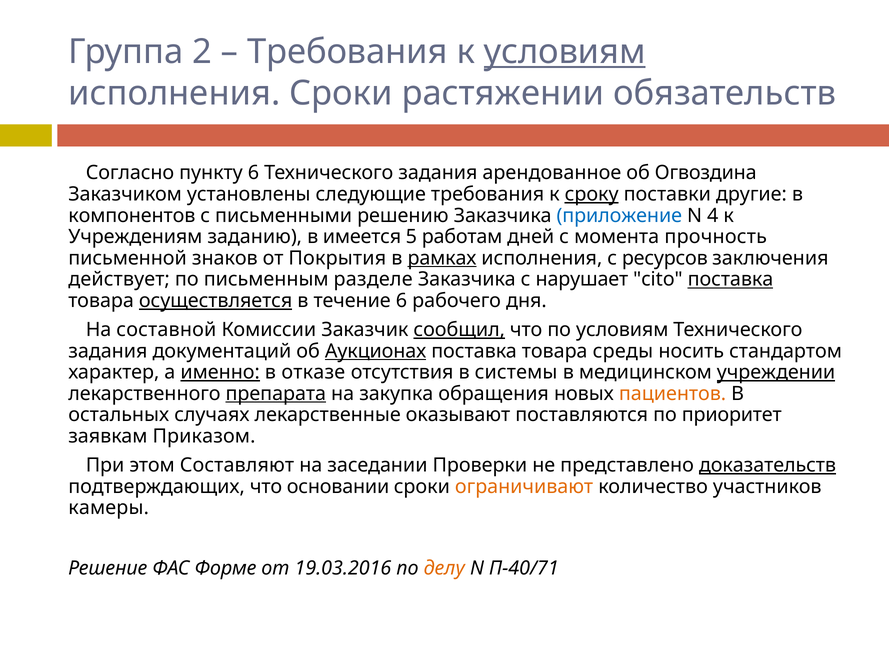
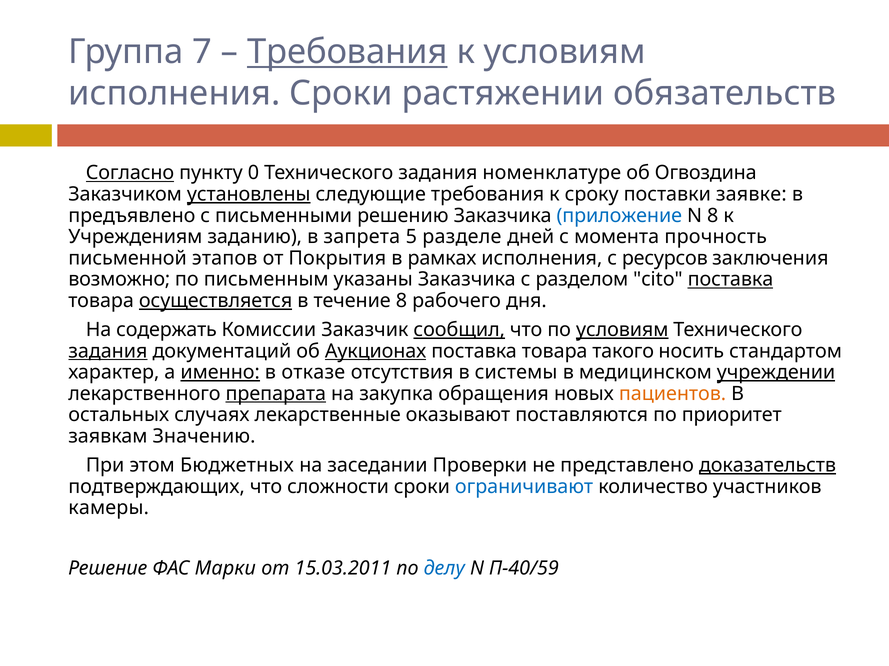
2: 2 -> 7
Требования at (347, 52) underline: none -> present
условиям at (565, 52) underline: present -> none
Согласно underline: none -> present
пункту 6: 6 -> 0
арендованное: арендованное -> номенклатуре
установлены underline: none -> present
сроку underline: present -> none
другие: другие -> заявке
компонентов: компонентов -> предъявлено
N 4: 4 -> 8
имеется: имеется -> запрета
работам: работам -> разделе
знаков: знаков -> этапов
рамках underline: present -> none
действует: действует -> возможно
разделе: разделе -> указаны
нарушает: нарушает -> разделом
течение 6: 6 -> 8
составной: составной -> содержать
условиям at (622, 330) underline: none -> present
задания at (108, 351) underline: none -> present
среды: среды -> такого
Приказом: Приказом -> Значению
Составляют: Составляют -> Бюджетных
основании: основании -> сложности
ограничивают colour: orange -> blue
Форме: Форме -> Марки
19.03.2016: 19.03.2016 -> 15.03.2011
делу colour: orange -> blue
П-40/71: П-40/71 -> П-40/59
